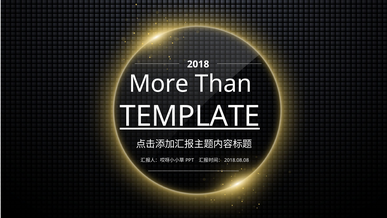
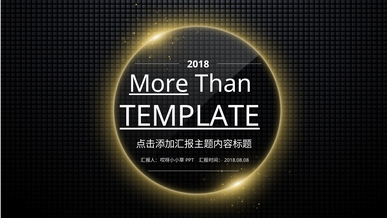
More underline: none -> present
